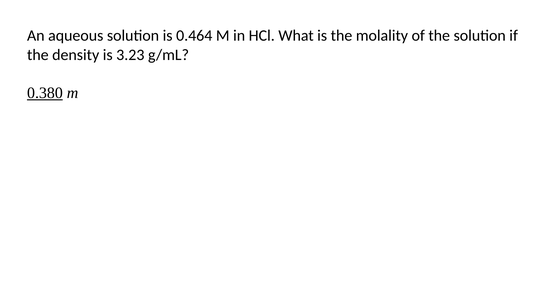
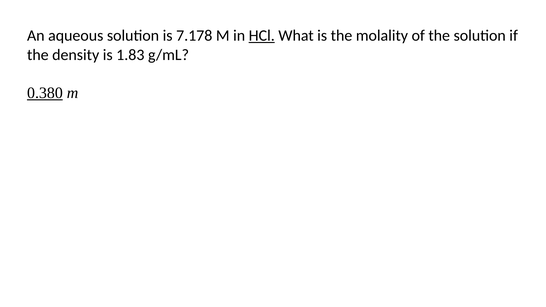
0.464: 0.464 -> 7.178
HCl underline: none -> present
3.23: 3.23 -> 1.83
